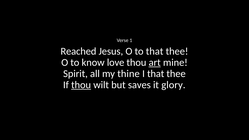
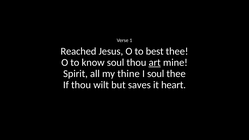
to that: that -> best
know love: love -> soul
I that: that -> soul
thou at (81, 85) underline: present -> none
glory: glory -> heart
